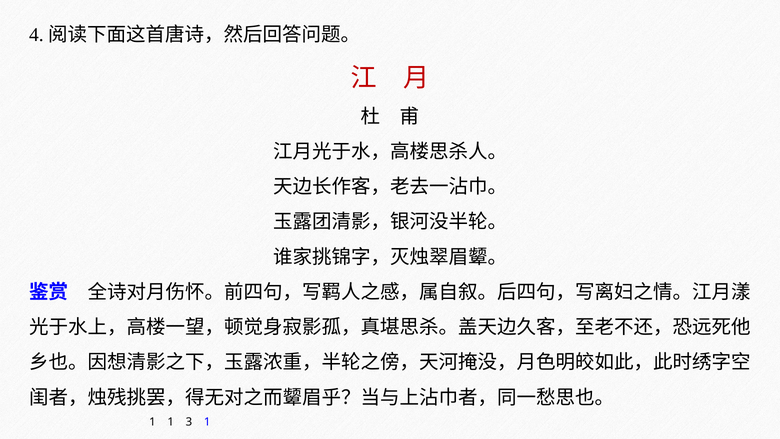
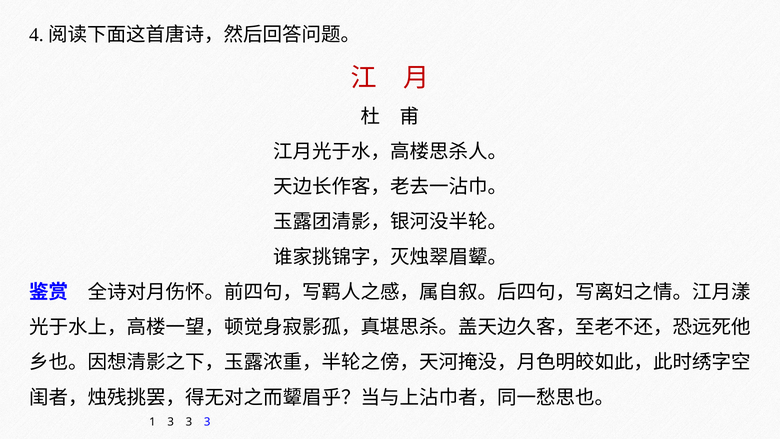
1 1: 1 -> 3
1 at (207, 422): 1 -> 3
